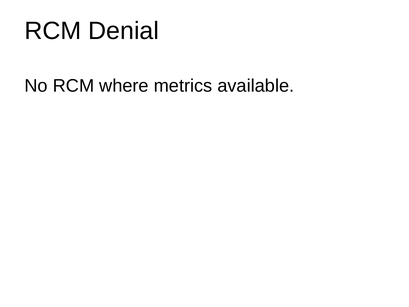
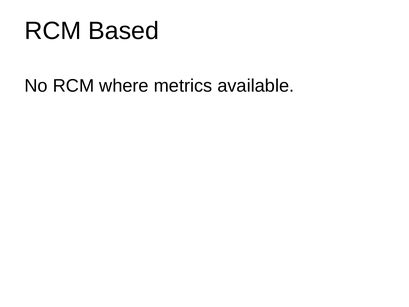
Denial: Denial -> Based
